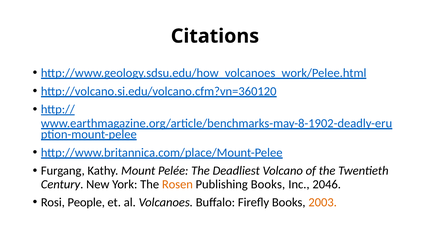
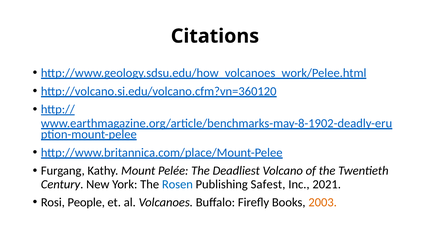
Rosen colour: orange -> blue
Publishing Books: Books -> Safest
2046: 2046 -> 2021
